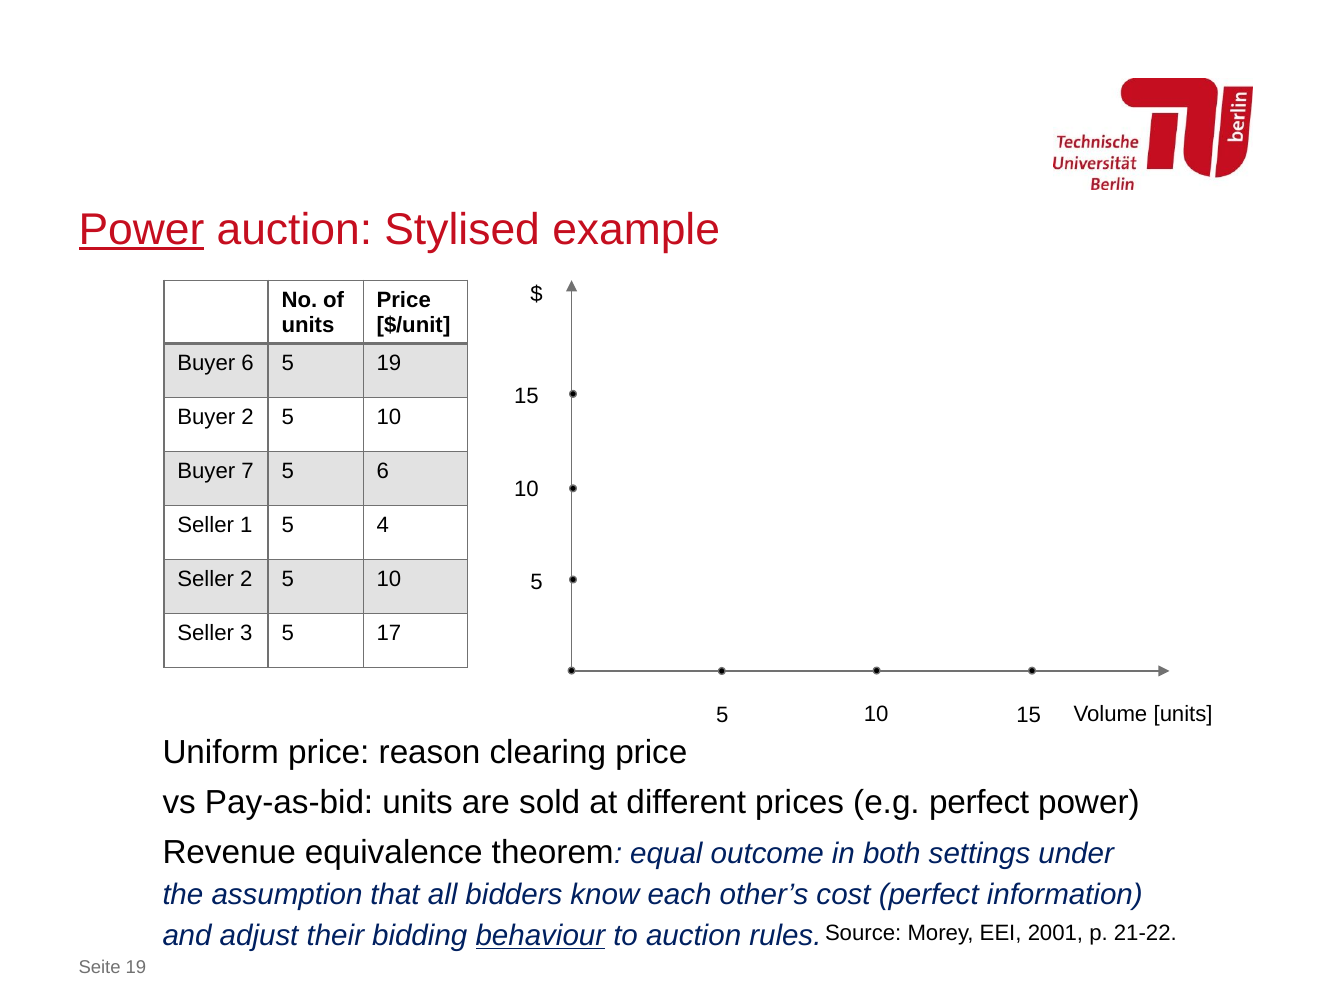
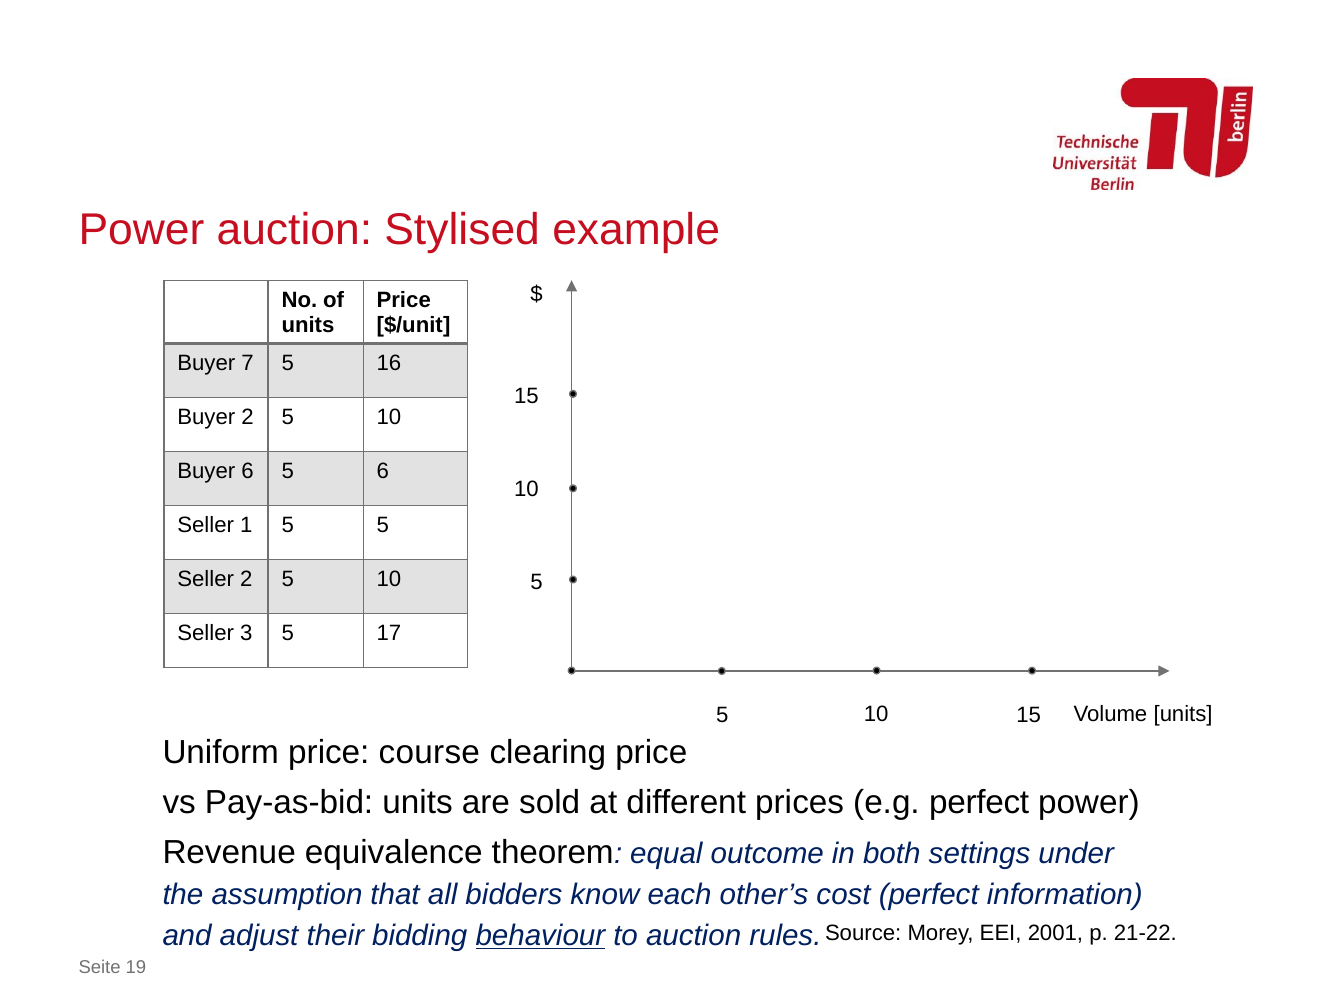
Power at (142, 230) underline: present -> none
Buyer 6: 6 -> 7
5 19: 19 -> 16
Buyer 7: 7 -> 6
1 5 4: 4 -> 5
reason: reason -> course
